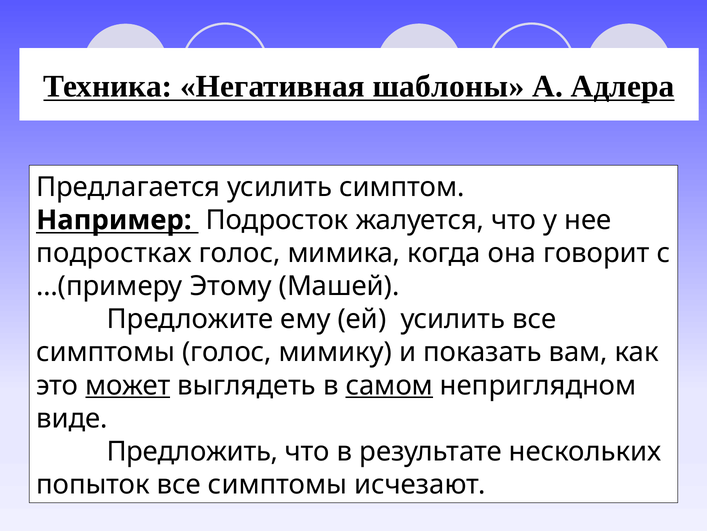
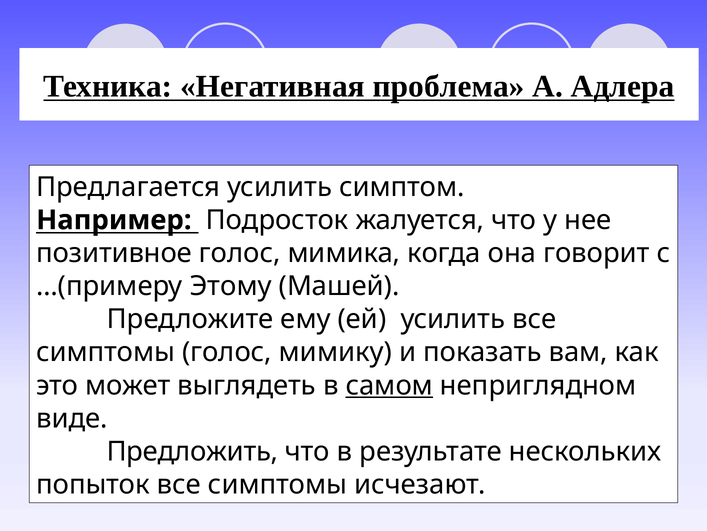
шаблоны: шаблоны -> проблема
подростках: подростках -> позитивное
может underline: present -> none
